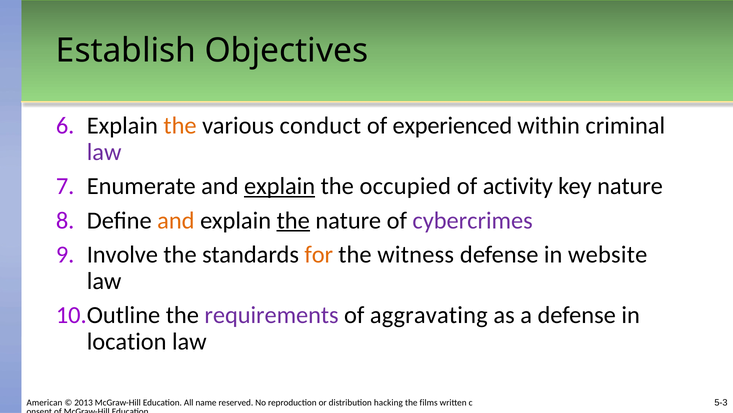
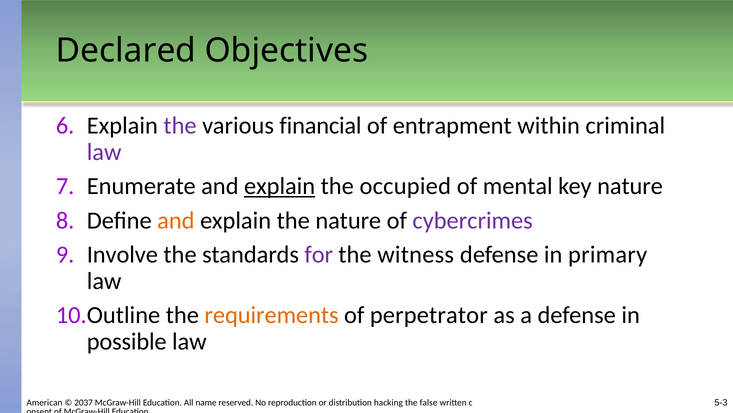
Establish: Establish -> Declared
the at (180, 126) colour: orange -> purple
conduct: conduct -> financial
experienced: experienced -> entrapment
activity: activity -> mental
the at (293, 220) underline: present -> none
for colour: orange -> purple
website: website -> primary
requirements colour: purple -> orange
aggravating: aggravating -> perpetrator
location: location -> possible
2013: 2013 -> 2037
films: films -> false
